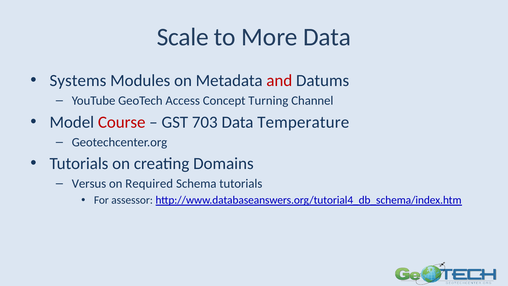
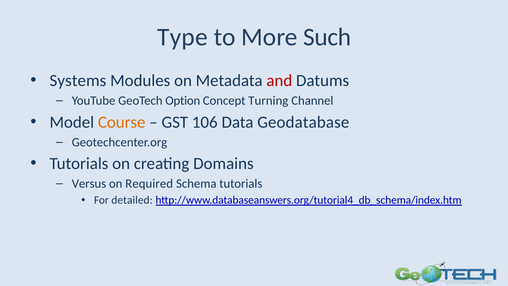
Scale: Scale -> Type
More Data: Data -> Such
Access: Access -> Option
Course colour: red -> orange
703: 703 -> 106
Temperature: Temperature -> Geodatabase
assessor: assessor -> detailed
